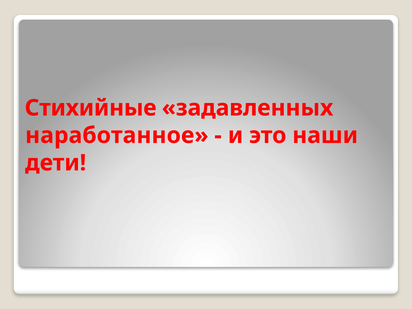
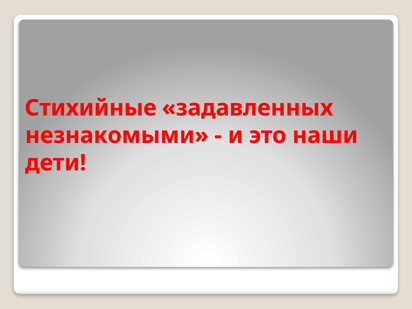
наработанное: наработанное -> незнакомыми
